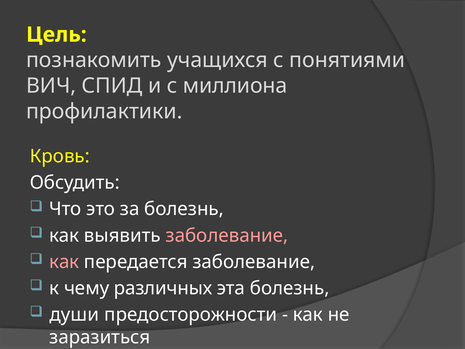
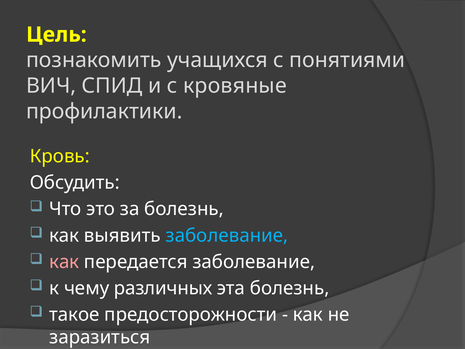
миллиона: миллиона -> кровяные
заболевание at (227, 235) colour: pink -> light blue
души: души -> такое
